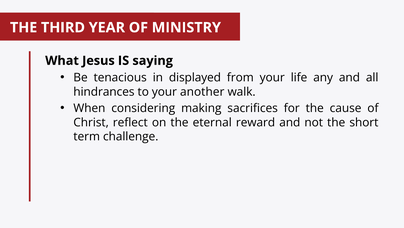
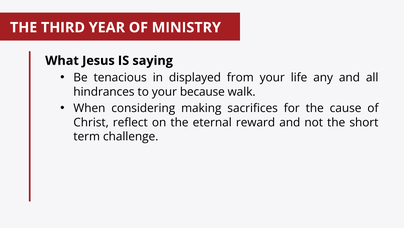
another: another -> because
